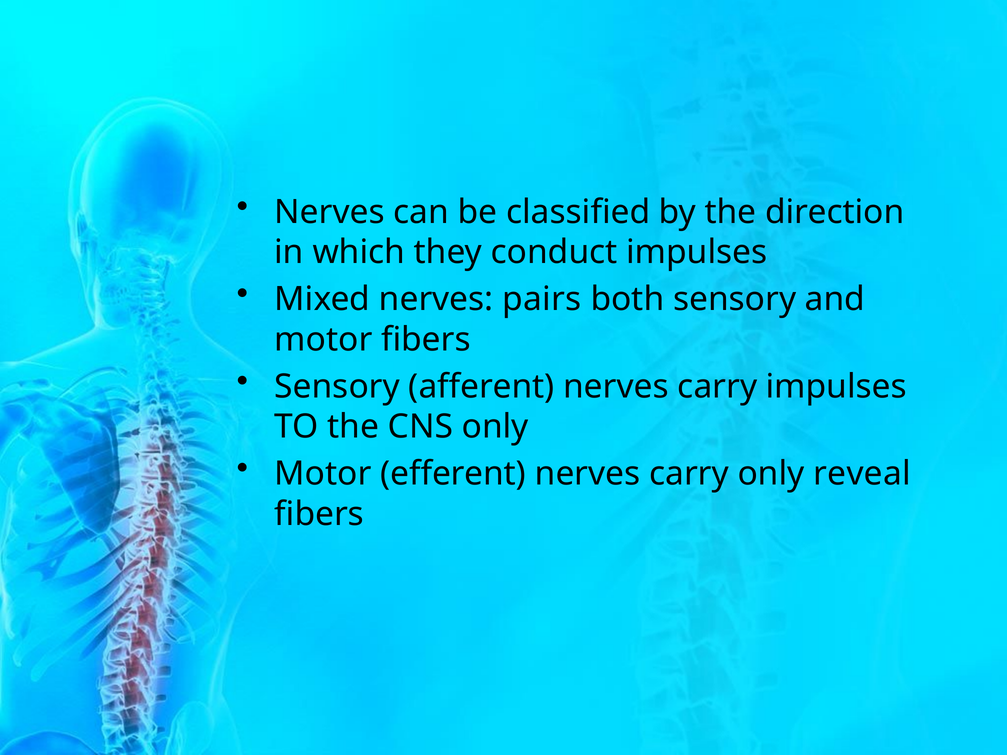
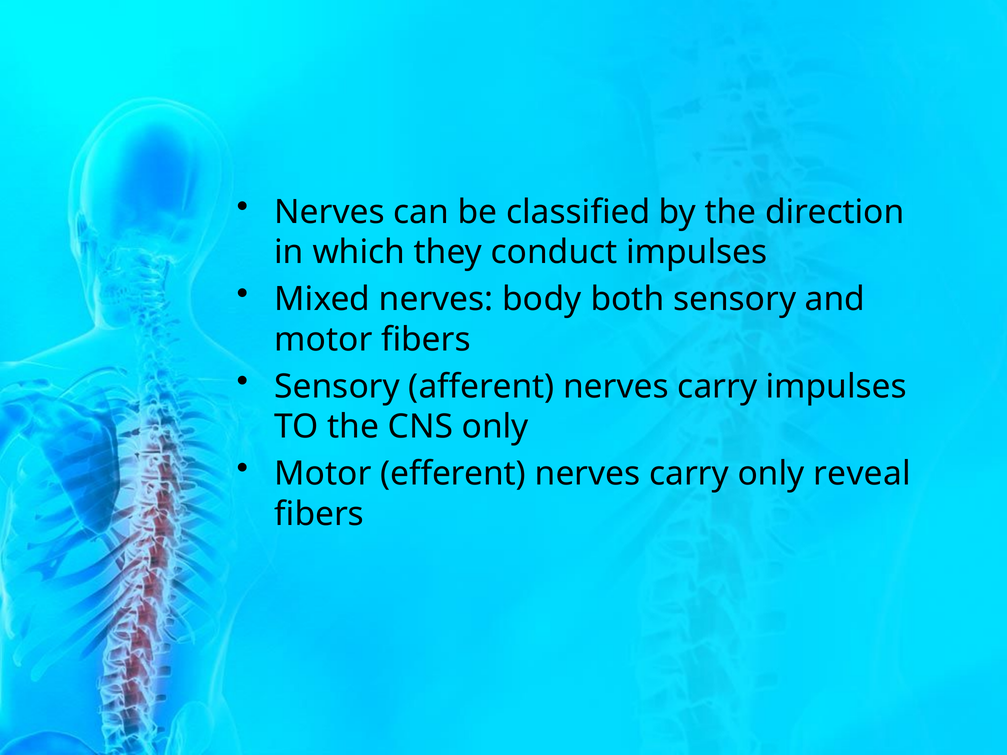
pairs: pairs -> body
